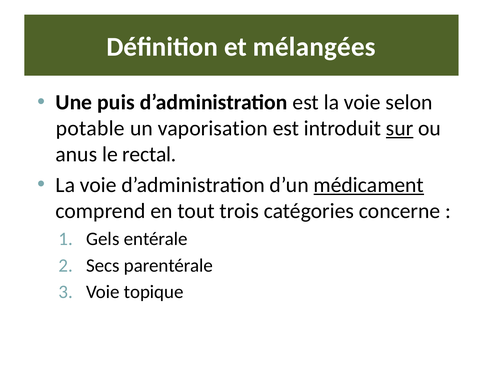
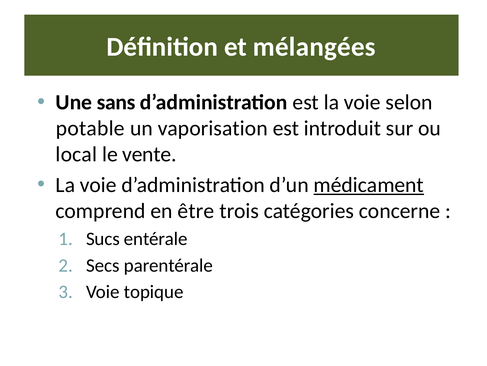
puis: puis -> sans
sur underline: present -> none
anus: anus -> local
rectal: rectal -> vente
tout: tout -> être
Gels: Gels -> Sucs
